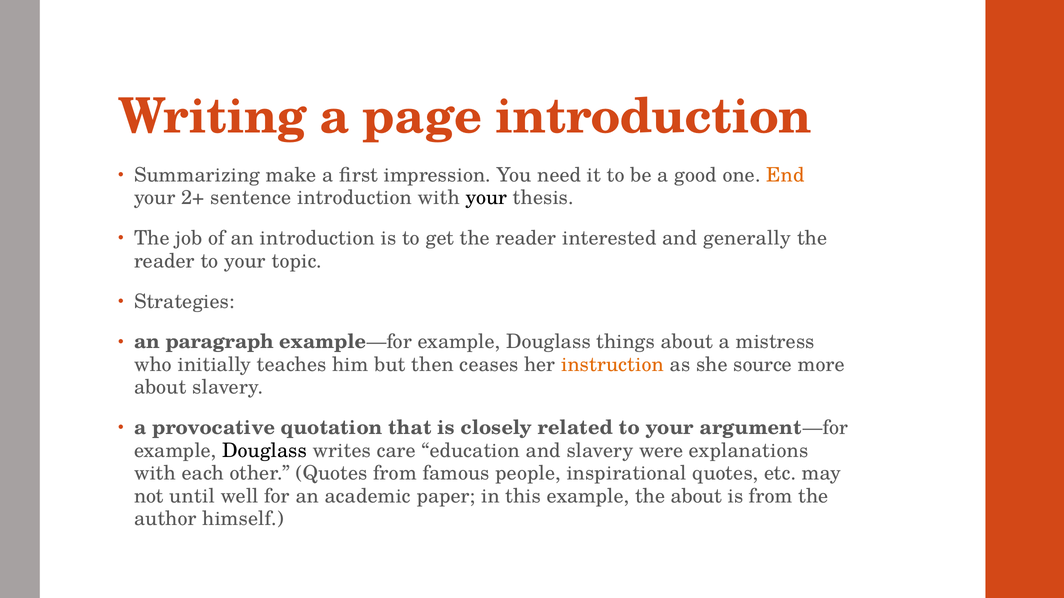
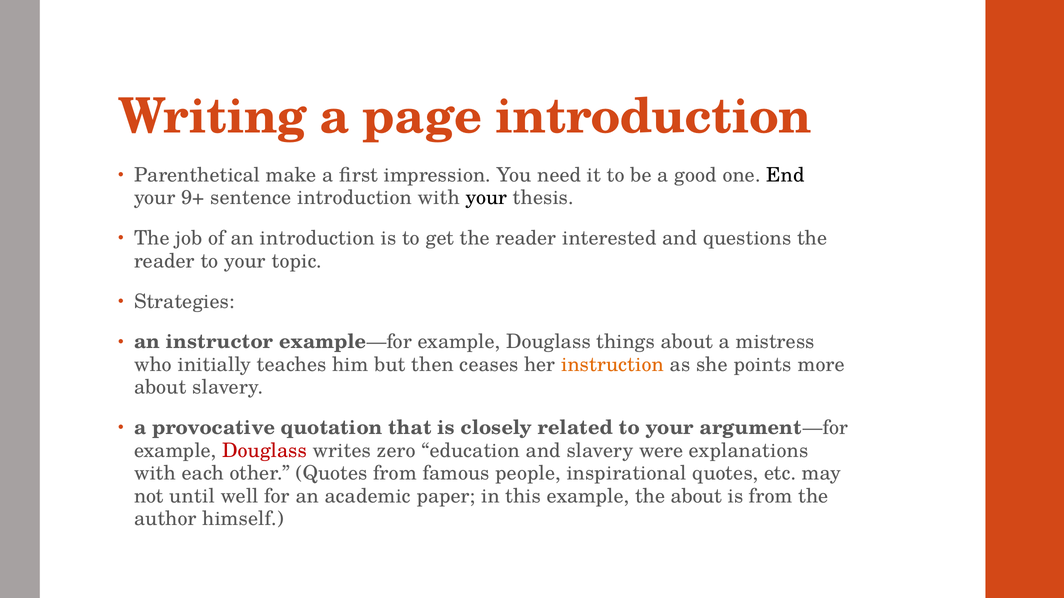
Summarizing: Summarizing -> Parenthetical
End colour: orange -> black
2+: 2+ -> 9+
generally: generally -> questions
paragraph: paragraph -> instructor
source: source -> points
Douglass at (265, 451) colour: black -> red
care: care -> zero
